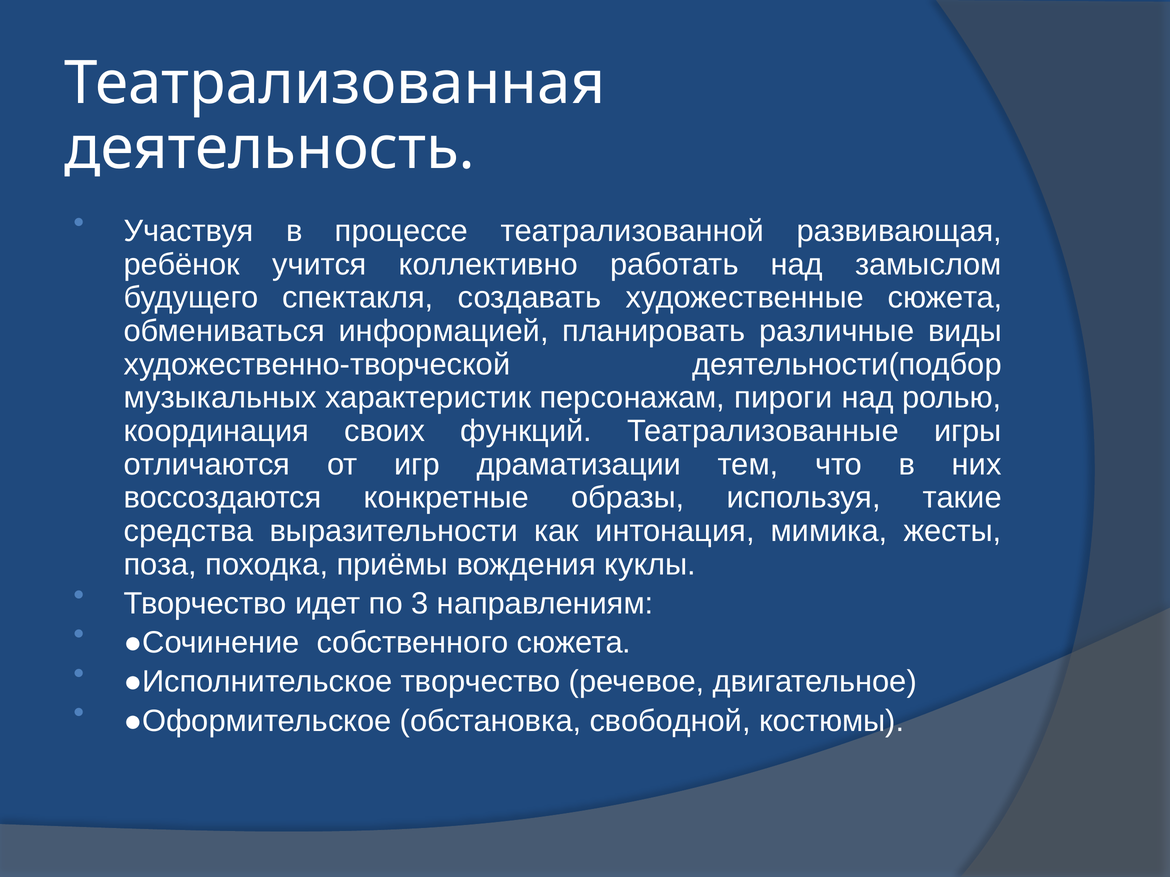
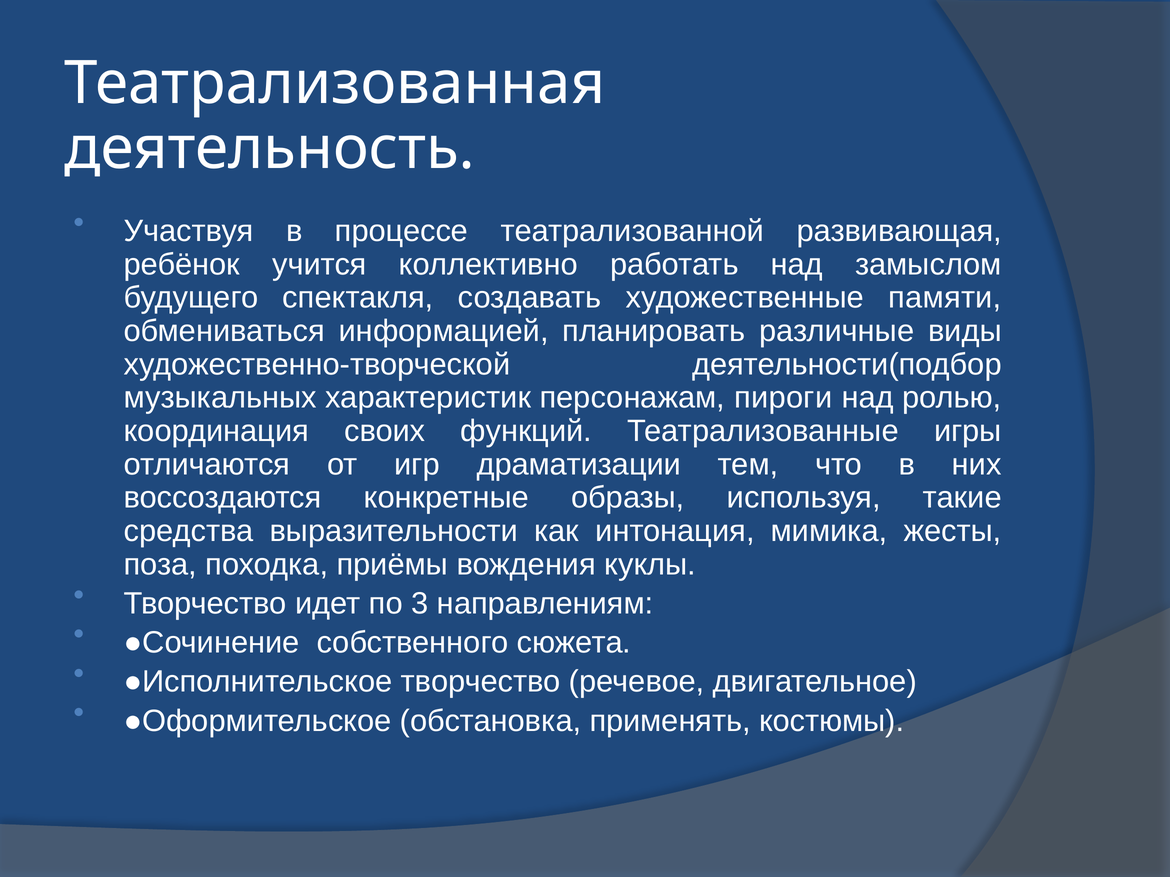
художественные сюжета: сюжета -> памяти
свободной: свободной -> применять
